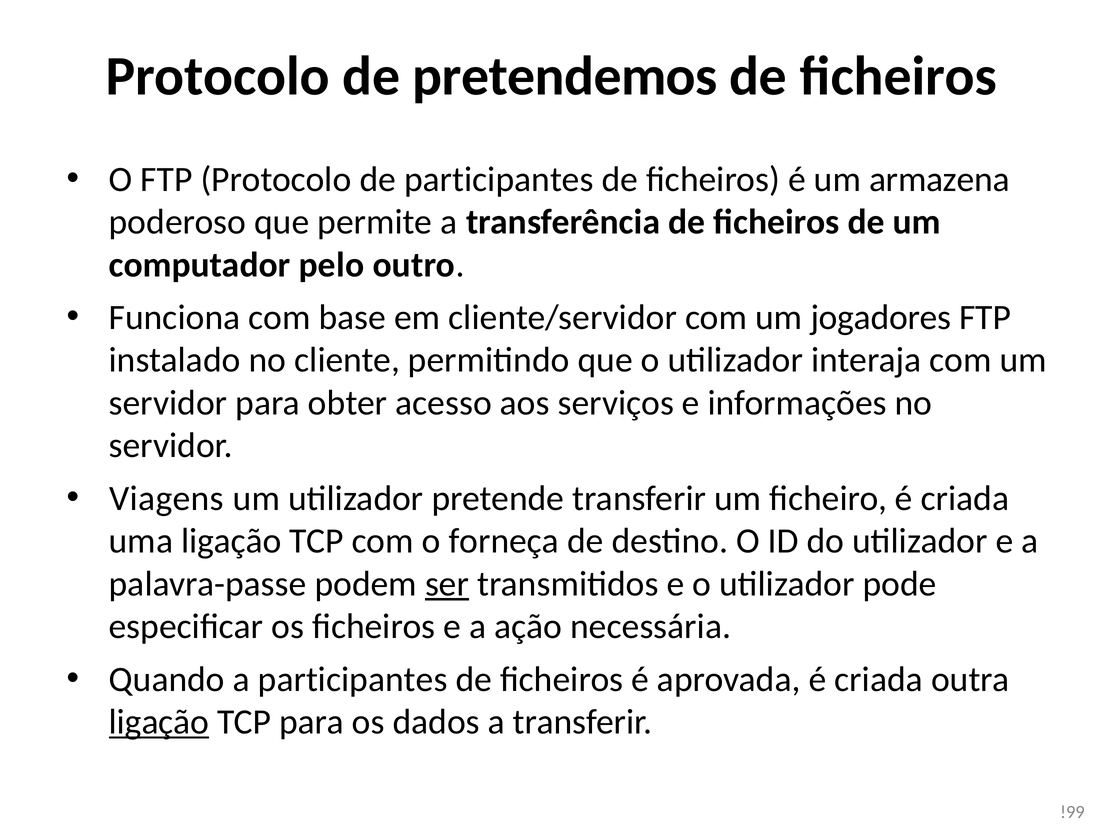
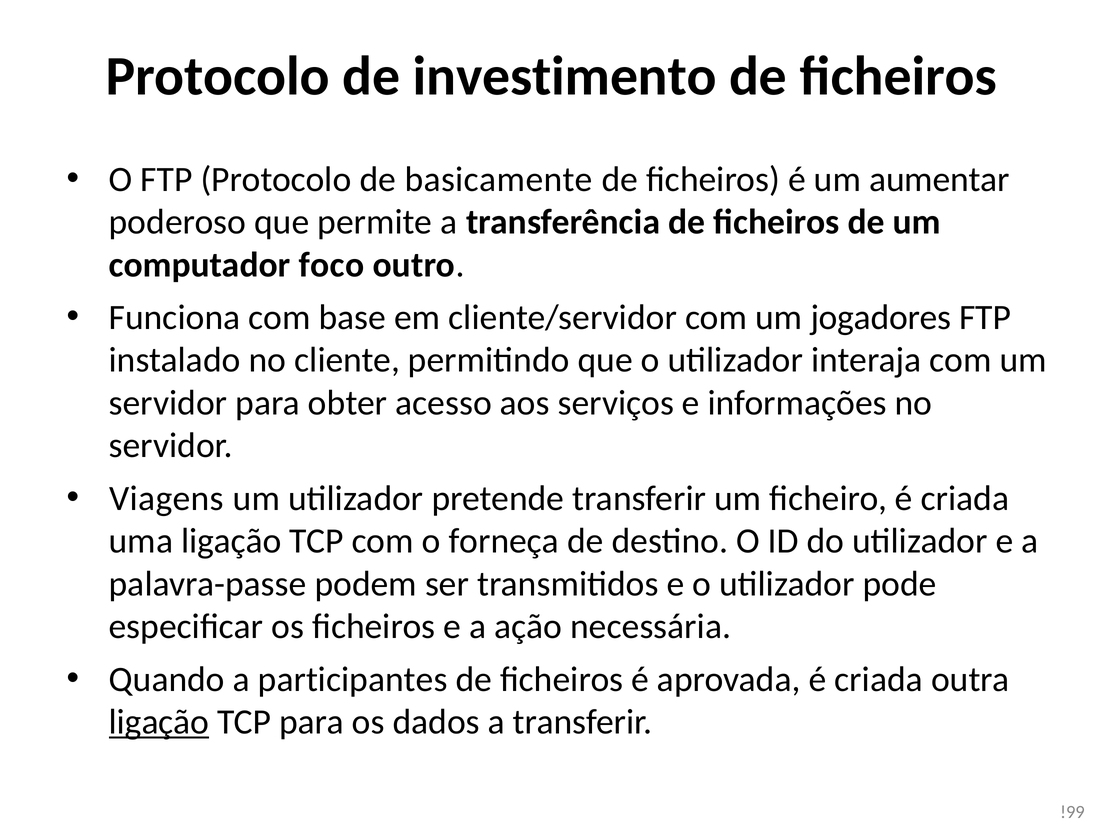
pretendemos: pretendemos -> investimento
de participantes: participantes -> basicamente
armazena: armazena -> aumentar
pelo: pelo -> foco
ser underline: present -> none
